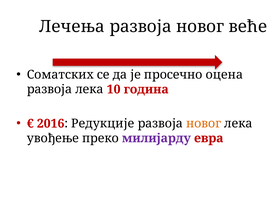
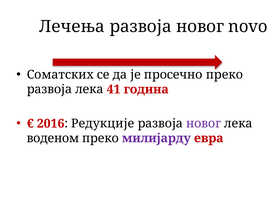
веће: веће -> novo
просечно оцена: оцена -> преко
10: 10 -> 41
новог at (204, 124) colour: orange -> purple
увођење: увођење -> воденом
